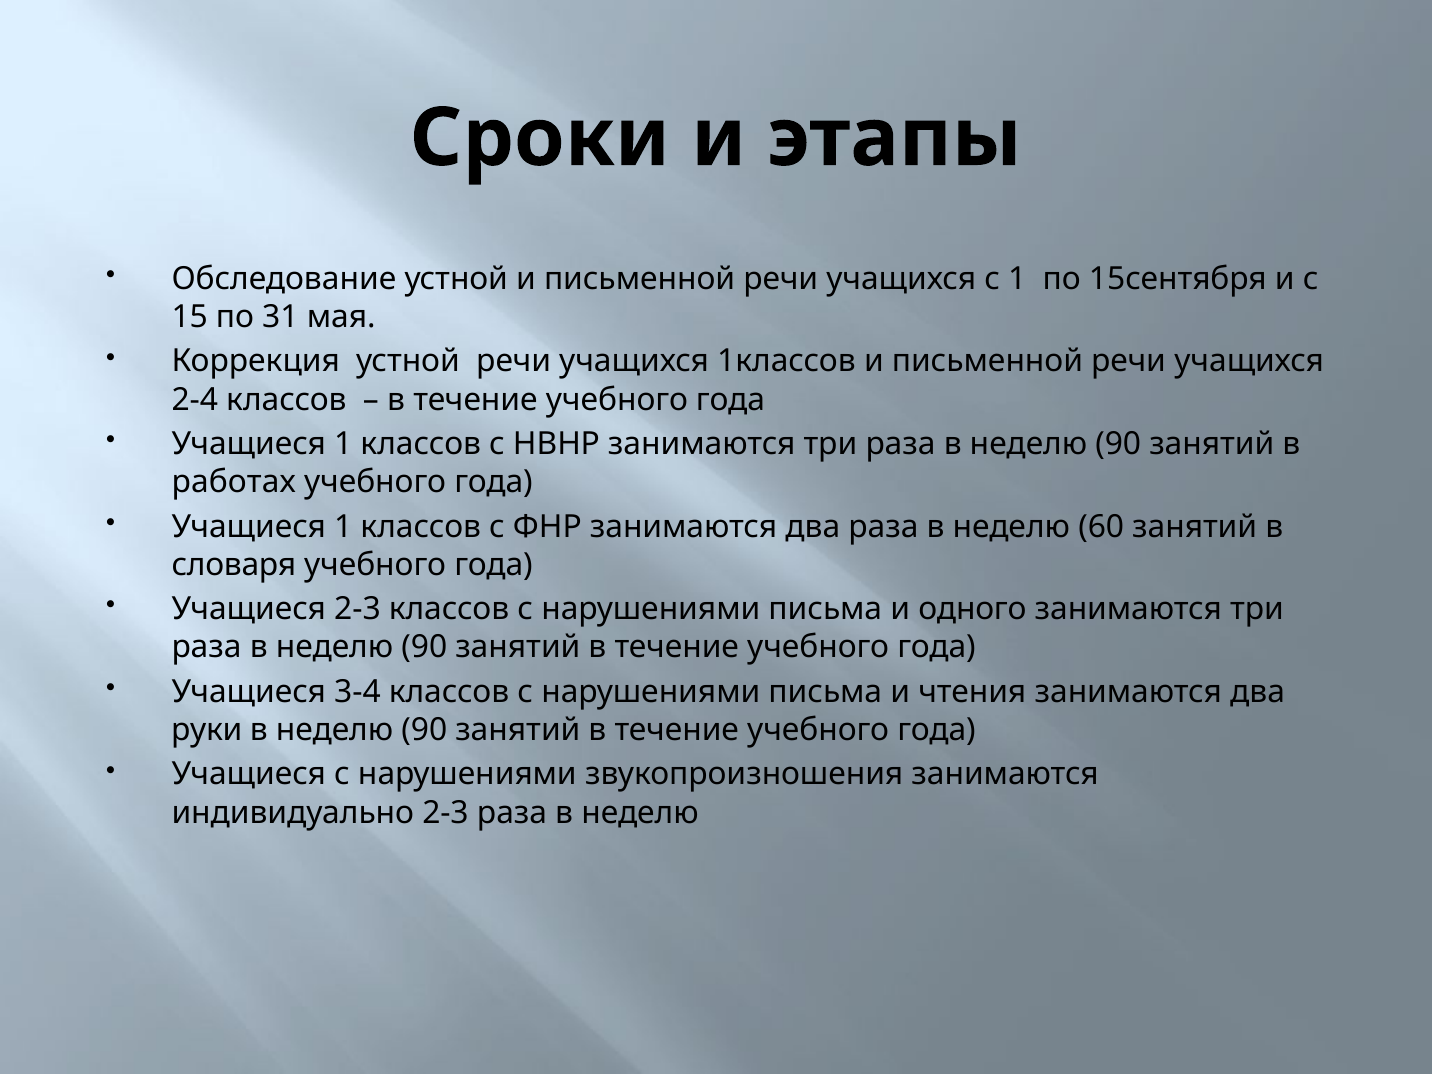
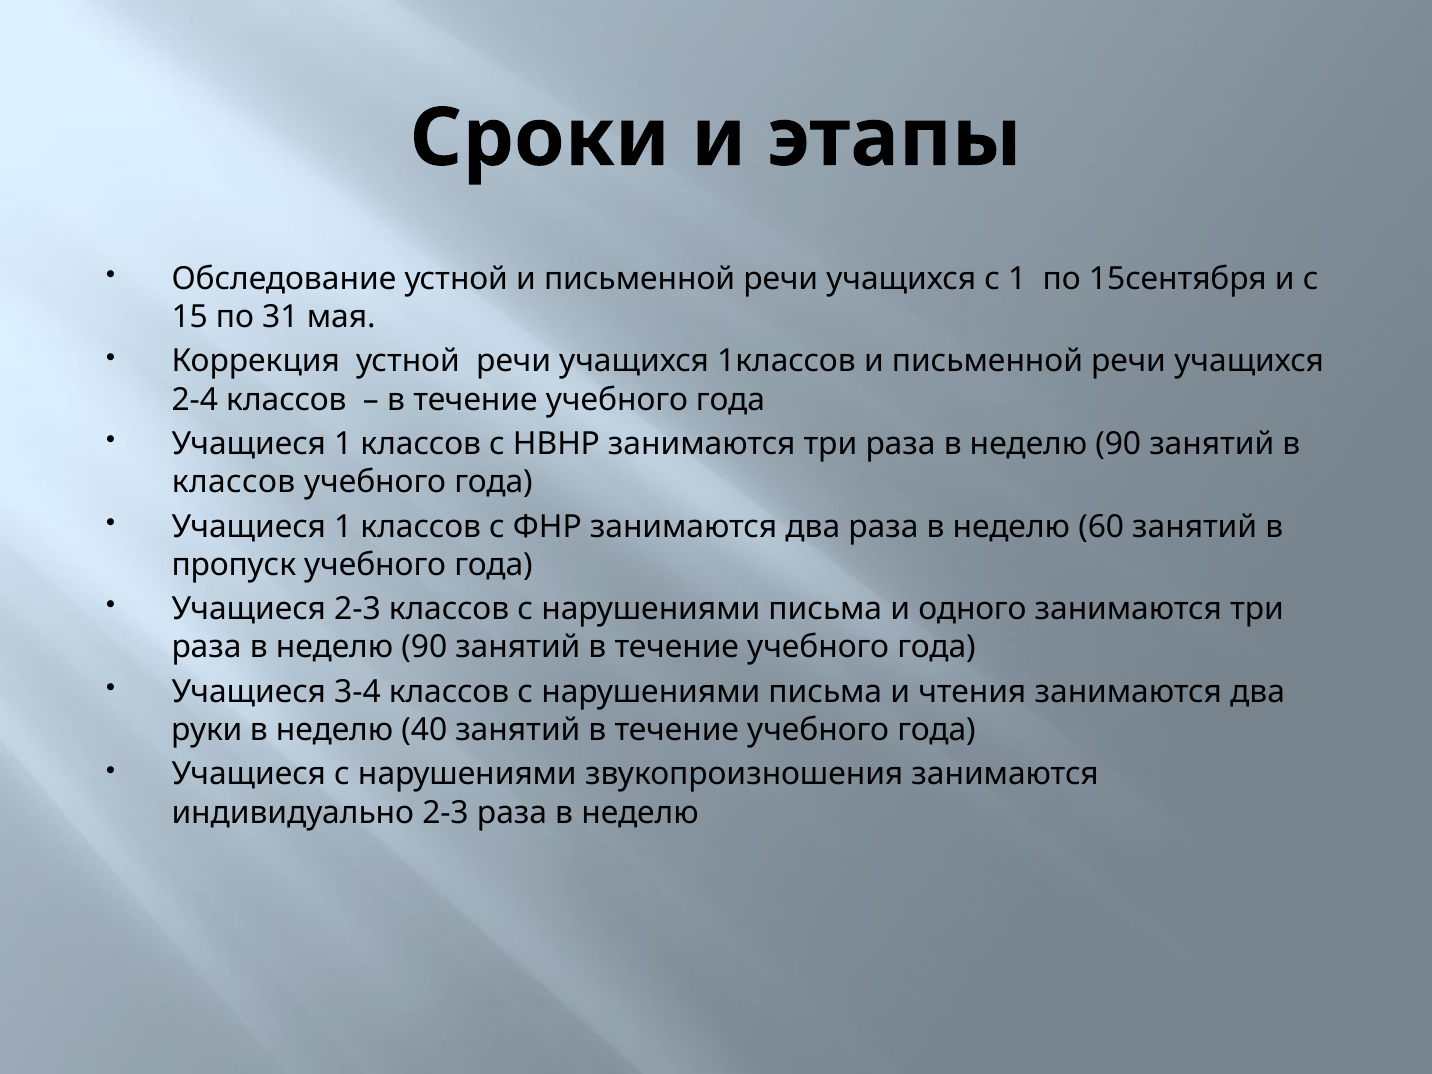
работах at (234, 482): работах -> классов
словаря: словаря -> пропуск
90 at (424, 730): 90 -> 40
